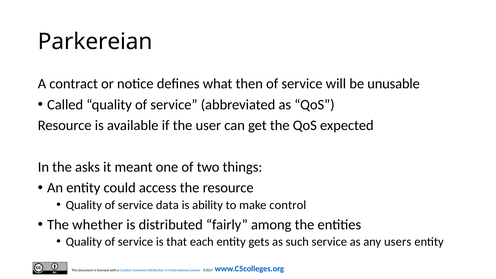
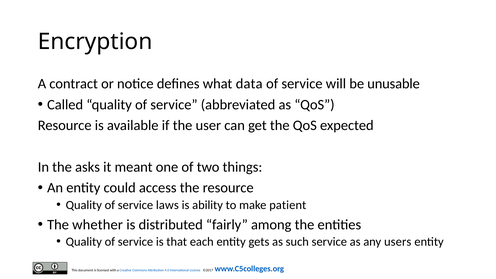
Parkereian: Parkereian -> Encryption
then: then -> data
data: data -> laws
control: control -> patient
